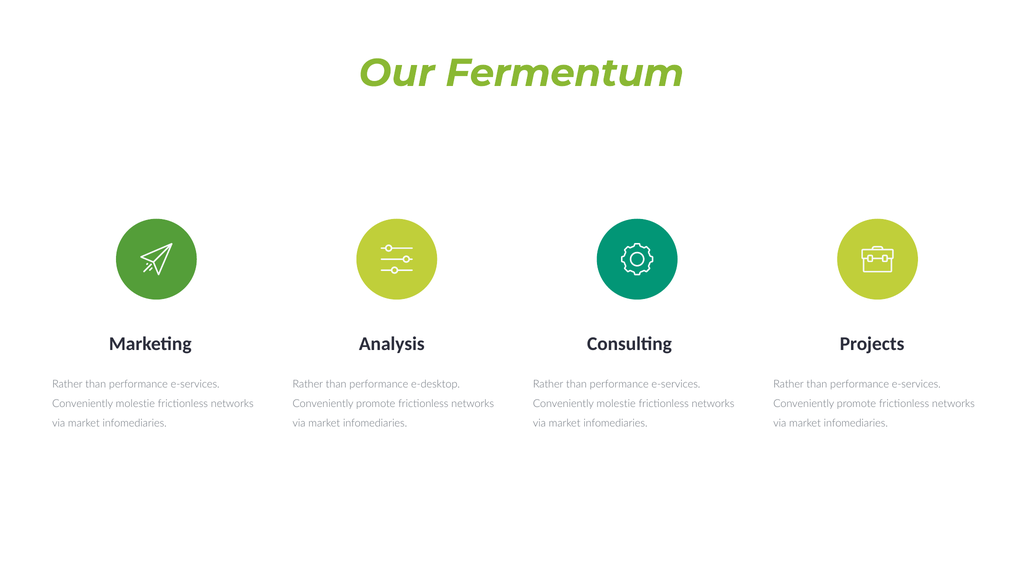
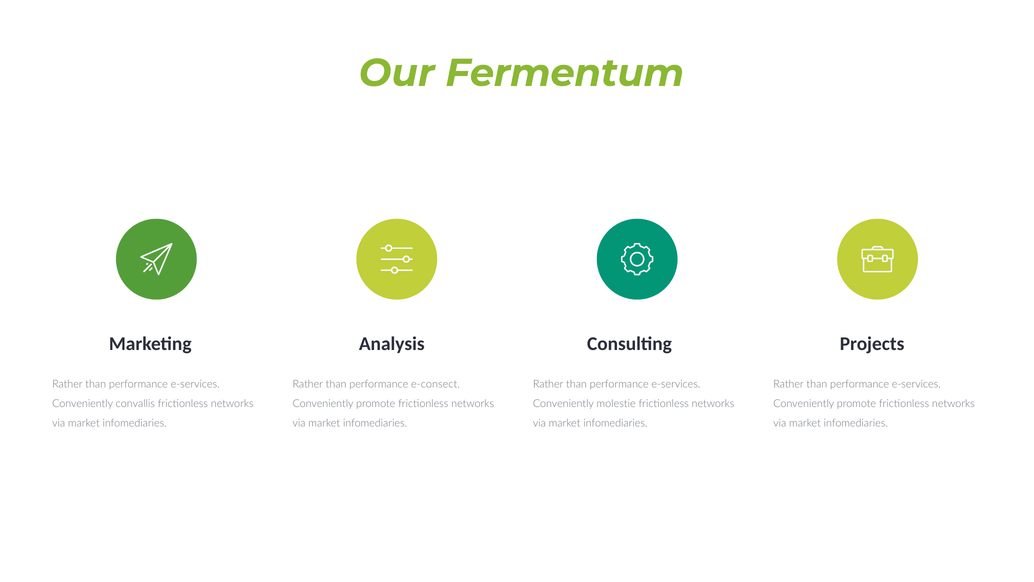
e-desktop: e-desktop -> e-consect
molestie at (135, 404): molestie -> convallis
